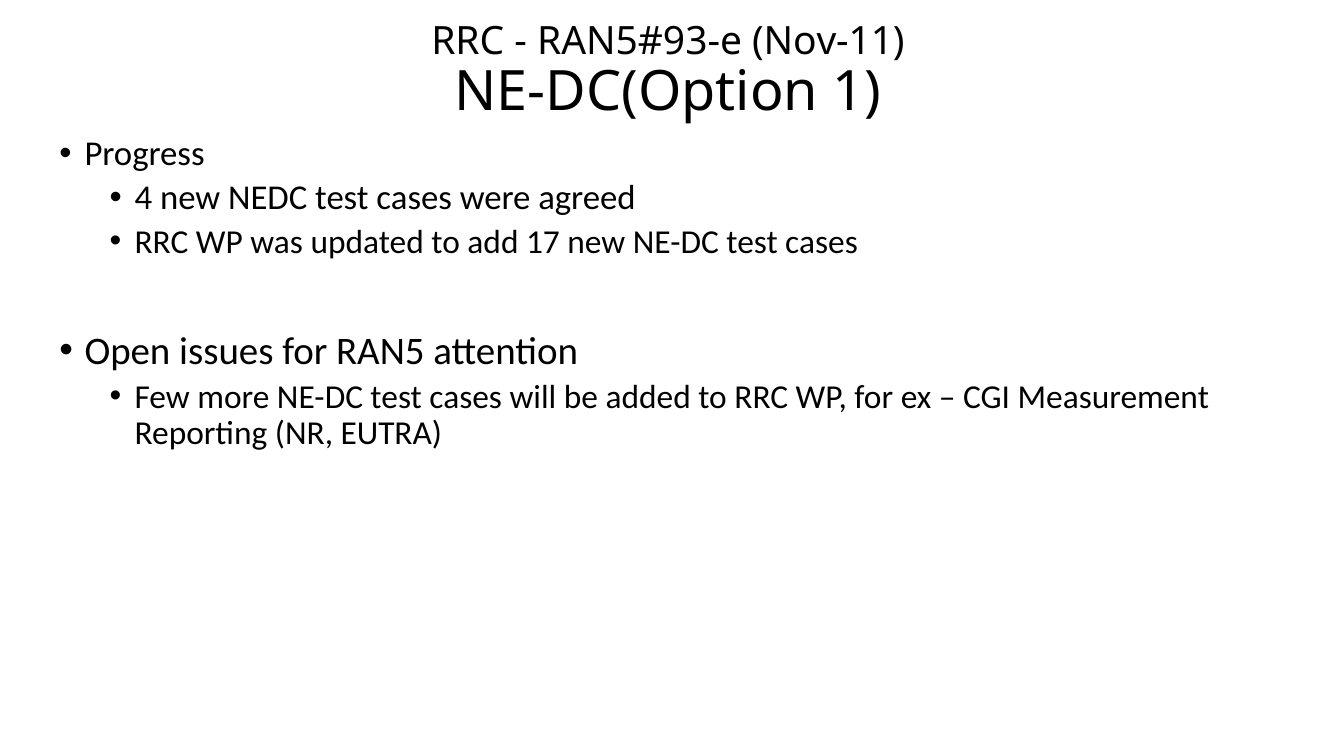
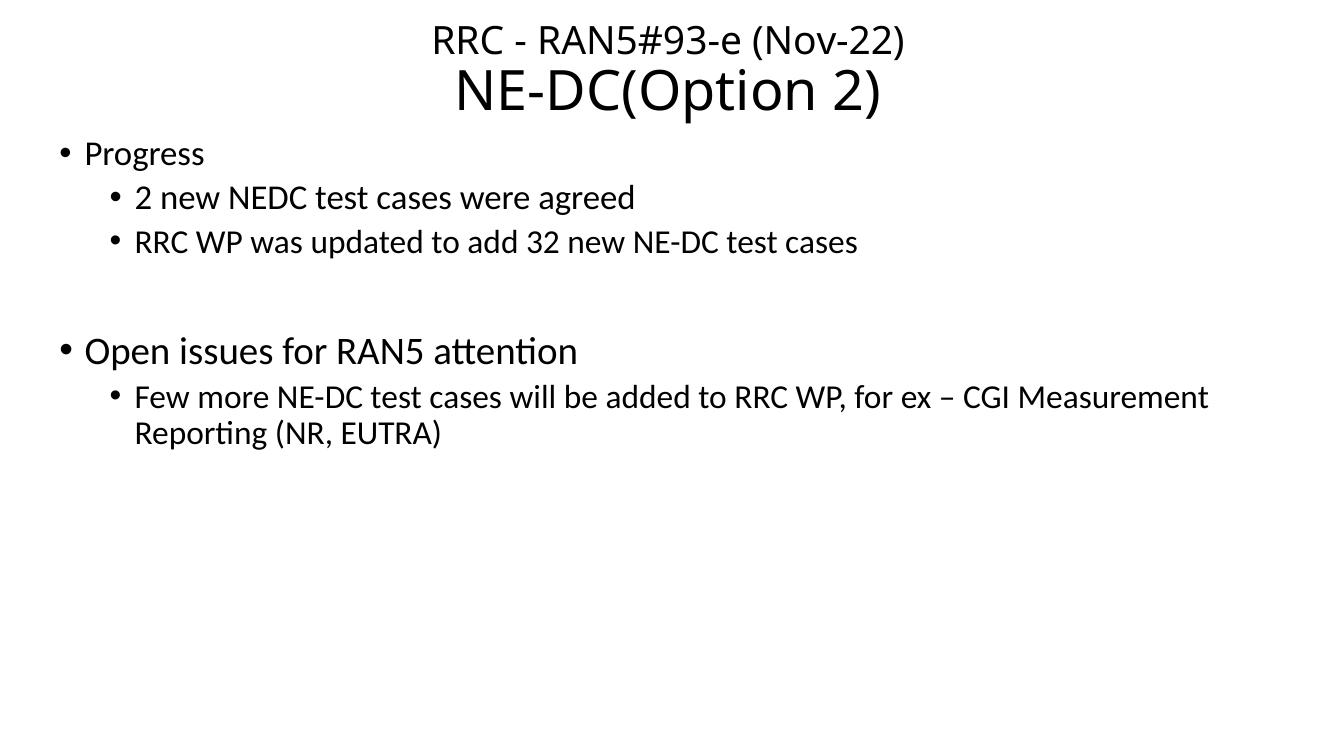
Nov-11: Nov-11 -> Nov-22
NE-DC(Option 1: 1 -> 2
4 at (143, 198): 4 -> 2
17: 17 -> 32
